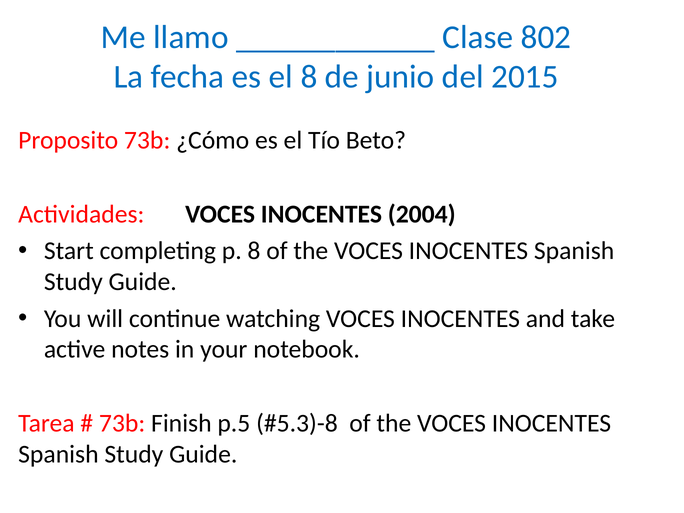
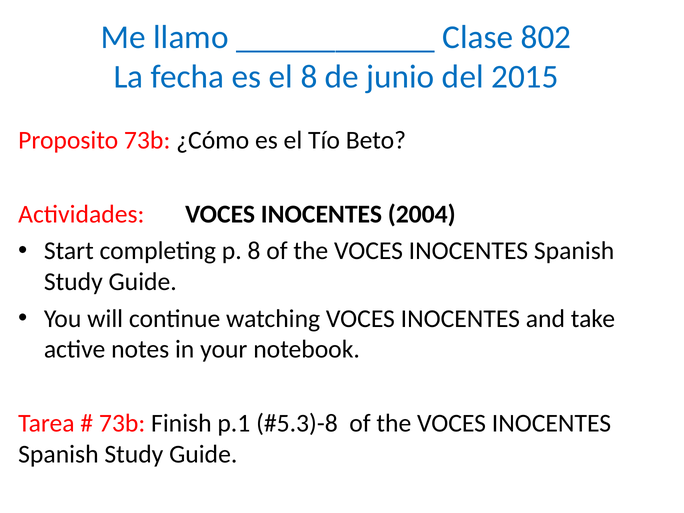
p.5: p.5 -> p.1
